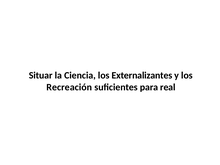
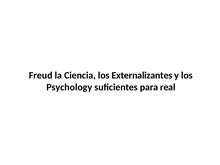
Situar: Situar -> Freud
Recreación: Recreación -> Psychology
